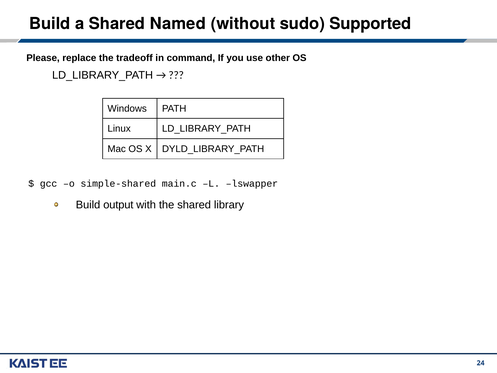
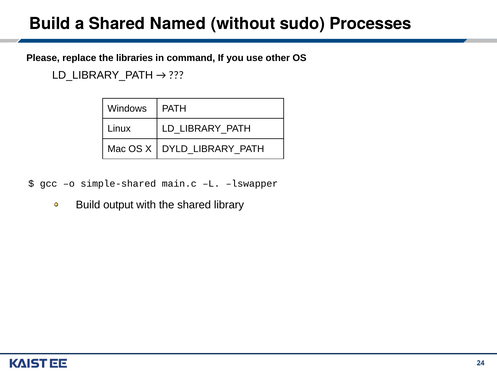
Supported: Supported -> Processes
tradeoff: tradeoff -> libraries
